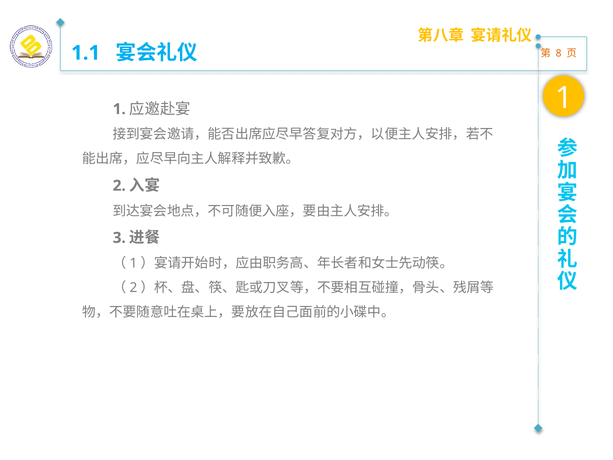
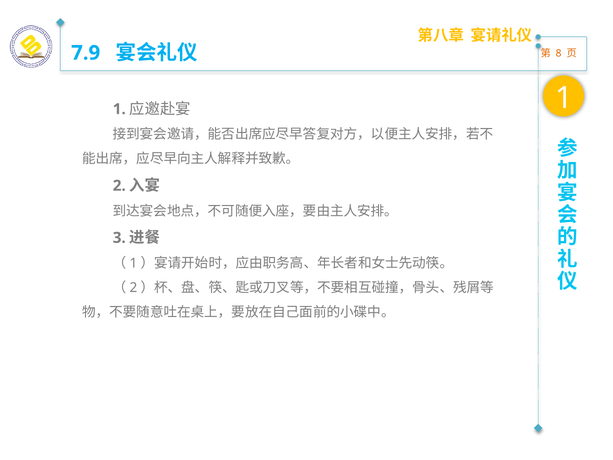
1.1: 1.1 -> 7.9
